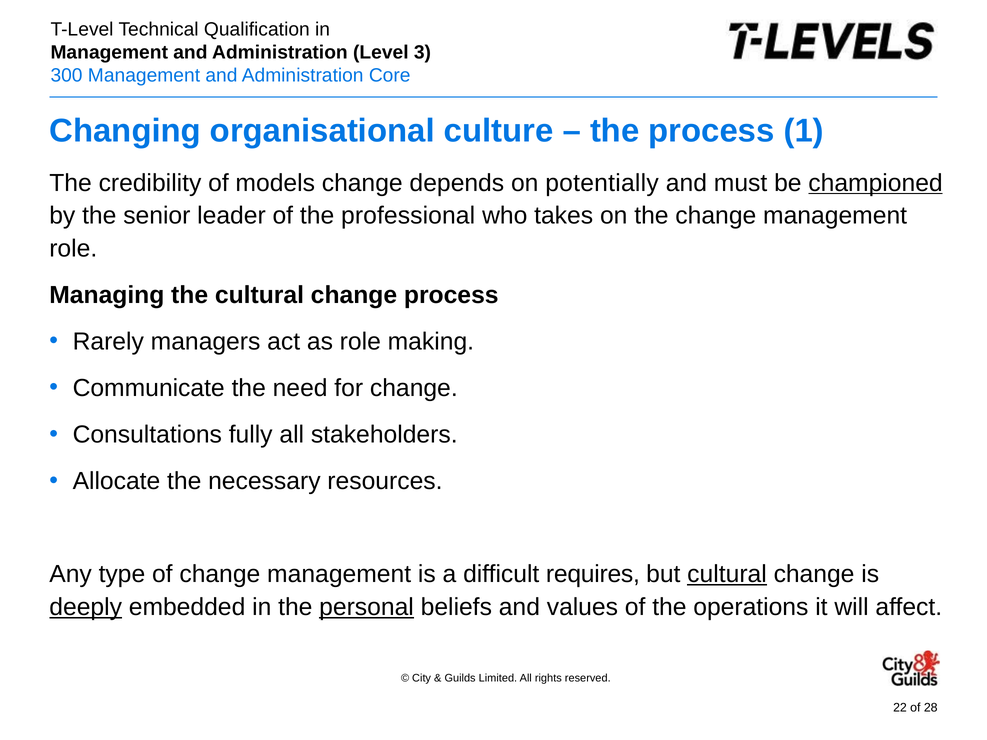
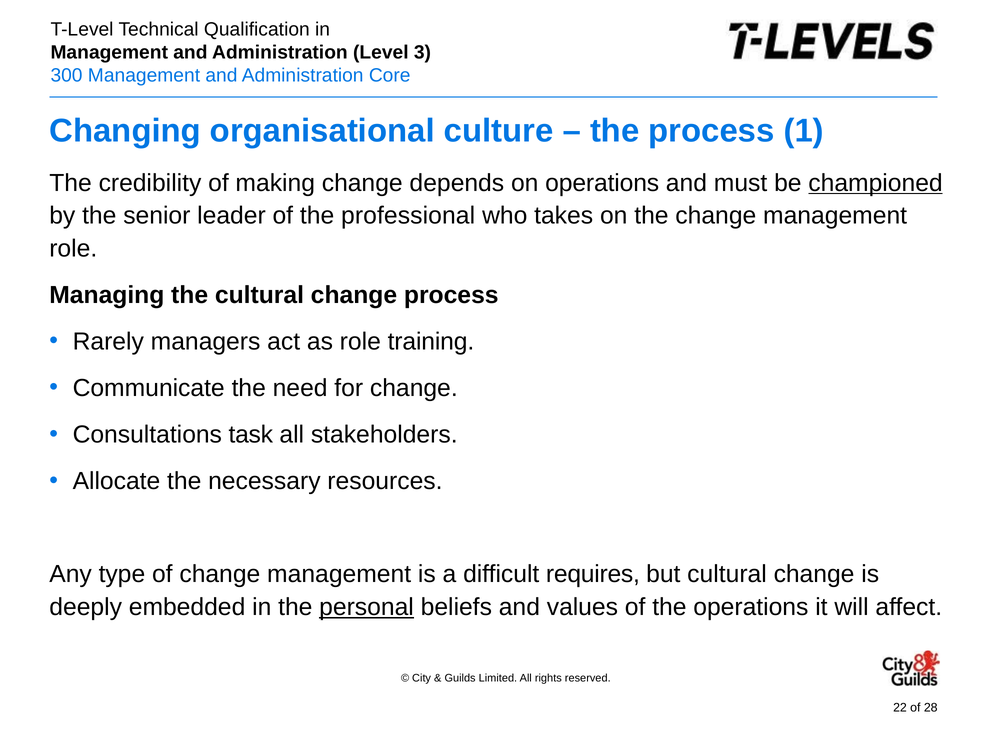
models: models -> making
on potentially: potentially -> operations
making: making -> training
fully: fully -> task
cultural at (727, 574) underline: present -> none
deeply underline: present -> none
